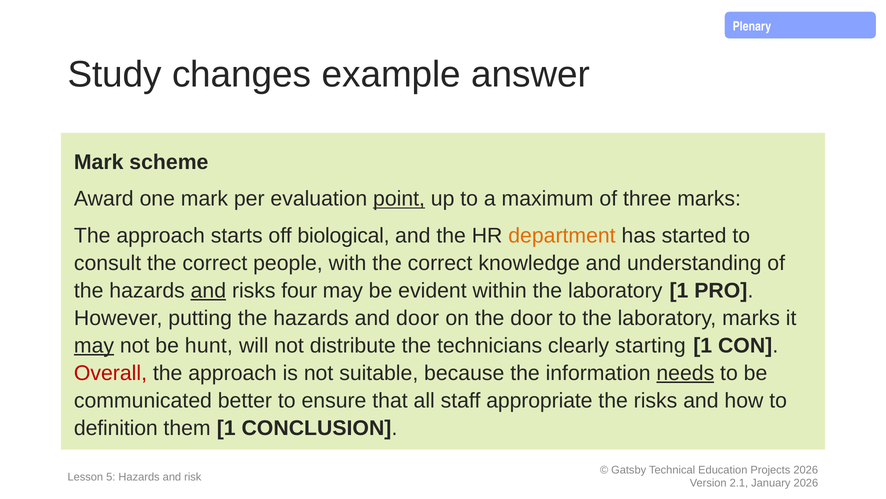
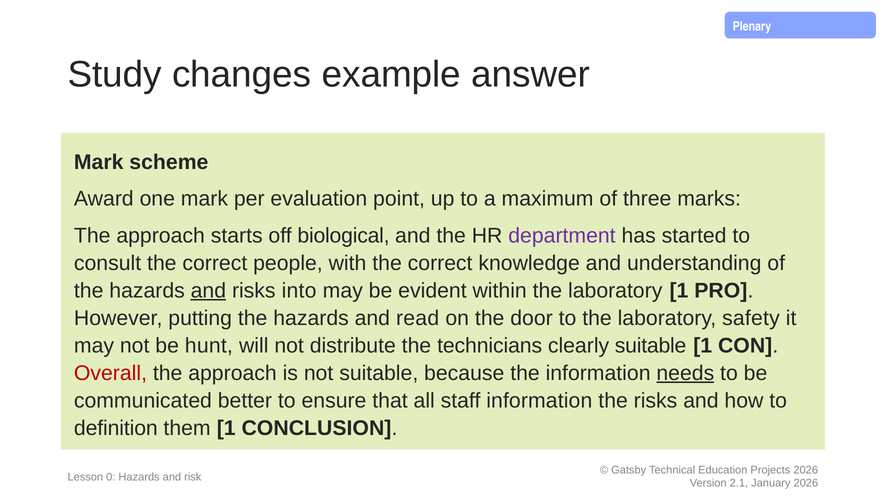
point underline: present -> none
department colour: orange -> purple
four: four -> into
and door: door -> read
laboratory marks: marks -> safety
may at (94, 345) underline: present -> none
clearly starting: starting -> suitable
staff appropriate: appropriate -> information
5: 5 -> 0
